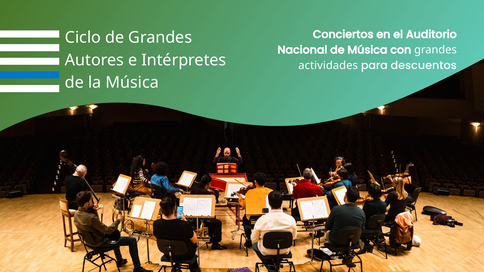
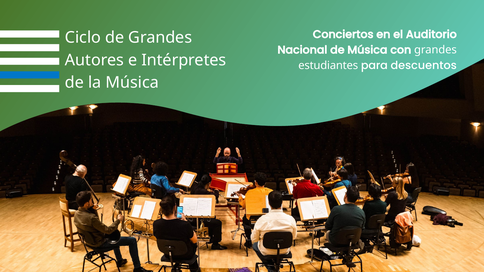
actividades: actividades -> estudiantes
